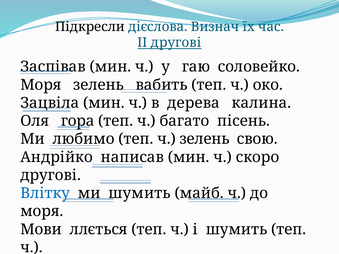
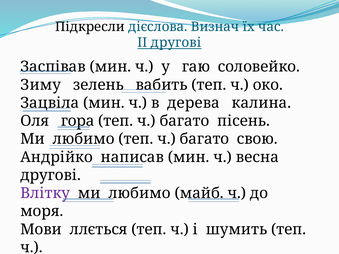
Моря at (41, 85): Моря -> Зиму
любимо теп ч зелень: зелень -> багато
мин ч скоро: скоро -> весна
Влітку colour: blue -> purple
шумить at (139, 193): шумить -> любимо
